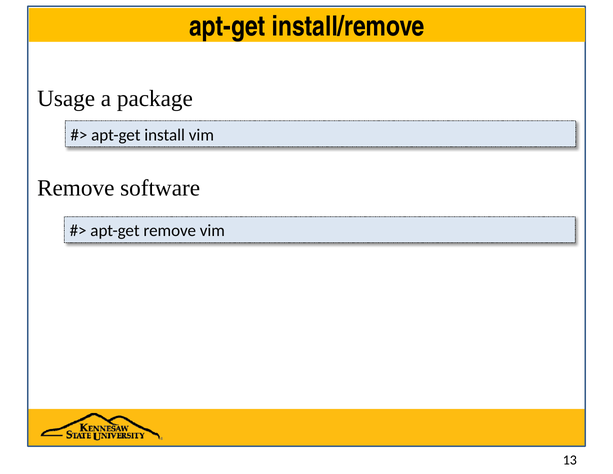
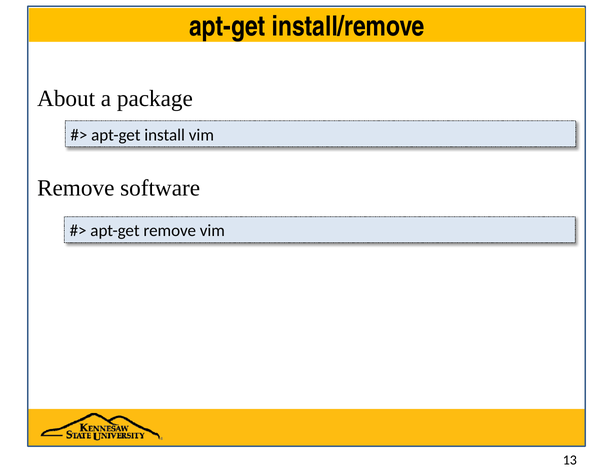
Usage: Usage -> About
